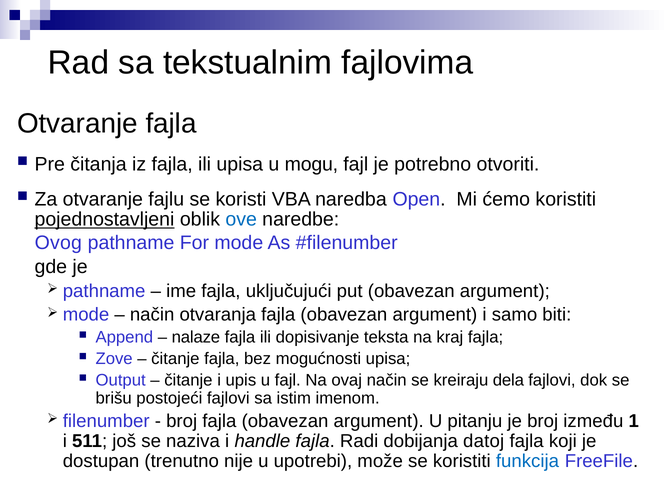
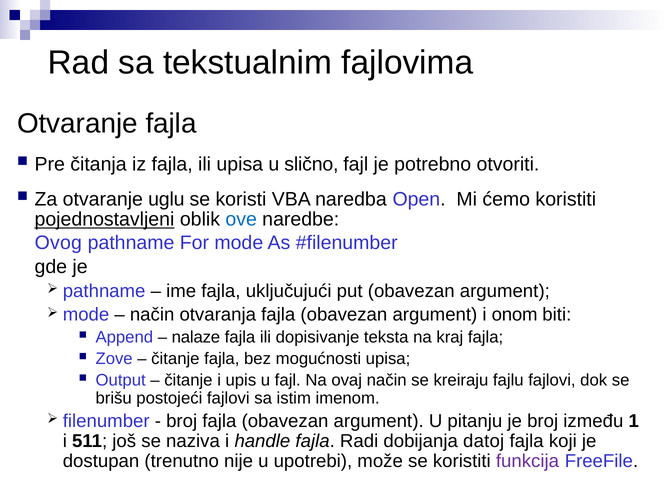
mogu: mogu -> slično
fajlu: fajlu -> uglu
samo: samo -> onom
dela: dela -> fajlu
funkcija colour: blue -> purple
